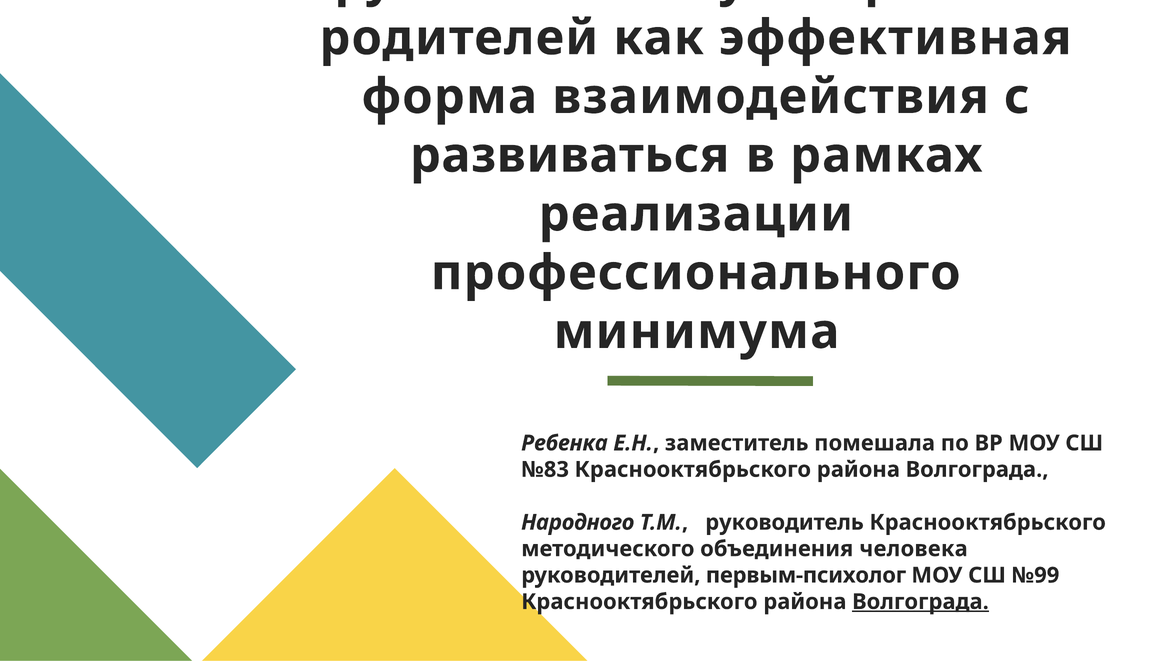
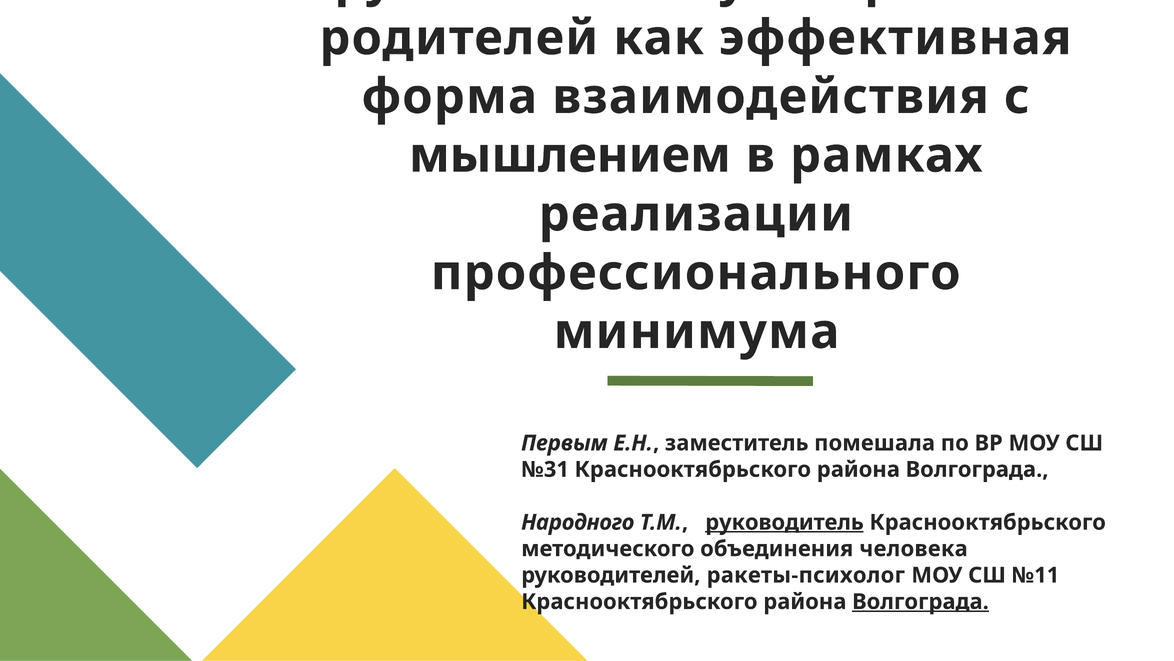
развиваться: развиваться -> мышлением
Ребенка: Ребенка -> Первым
№83: №83 -> №31
руководитель underline: none -> present
первым-психолог: первым-психолог -> ракеты-психолог
№99: №99 -> №11
